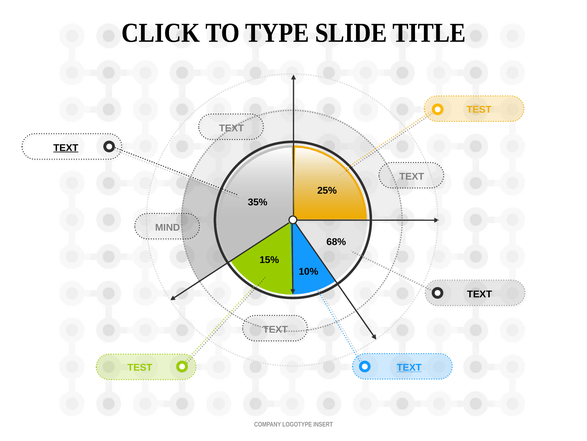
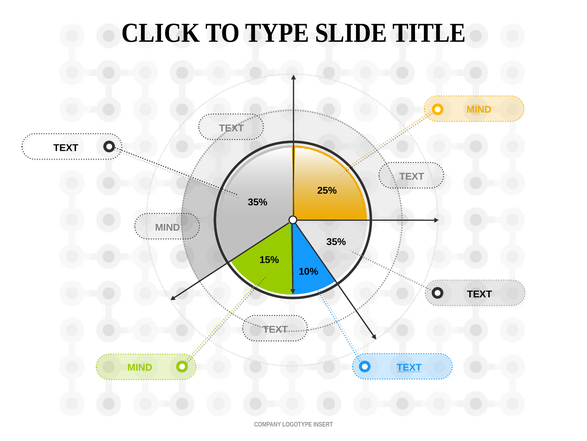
TEST at (479, 109): TEST -> MIND
TEXT at (66, 148) underline: present -> none
68% at (336, 241): 68% -> 35%
TEST at (140, 367): TEST -> MIND
